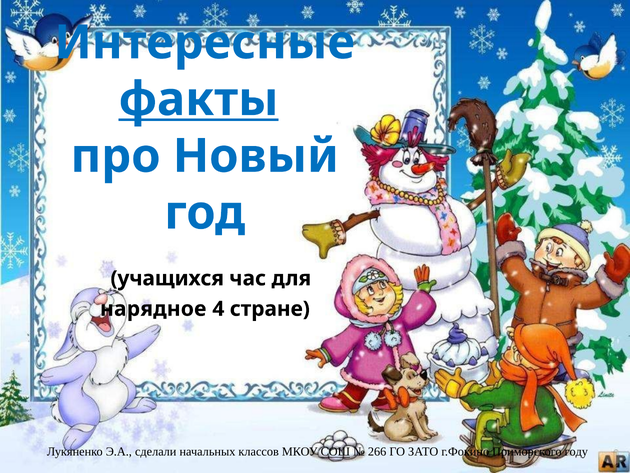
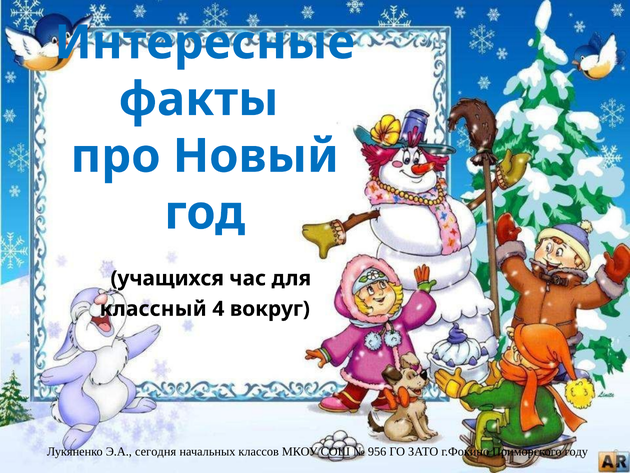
факты underline: present -> none
нарядное: нарядное -> классный
стране: стране -> вокруг
сделали: сделали -> сегодня
266: 266 -> 956
